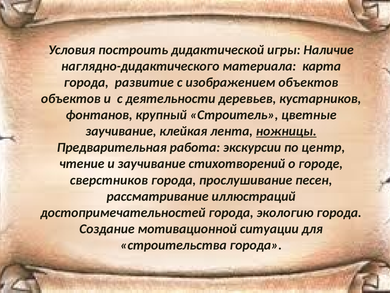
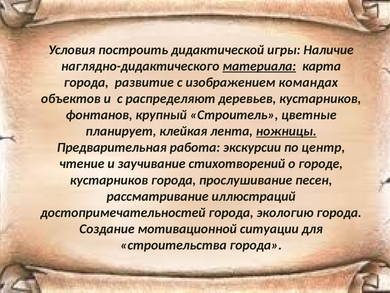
материала underline: none -> present
изображением объектов: объектов -> командах
деятельности: деятельности -> распределяют
заучивание at (121, 131): заучивание -> планирует
сверстников at (109, 180): сверстников -> кустарников
